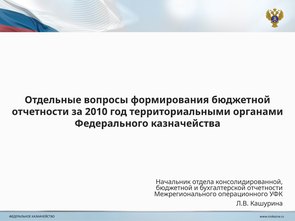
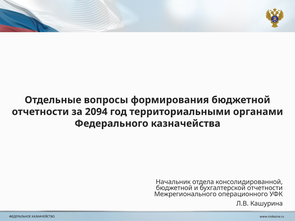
2010: 2010 -> 2094
